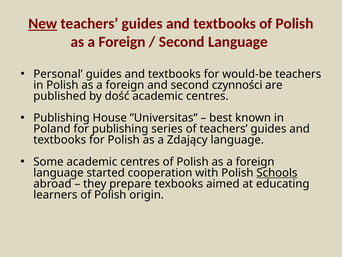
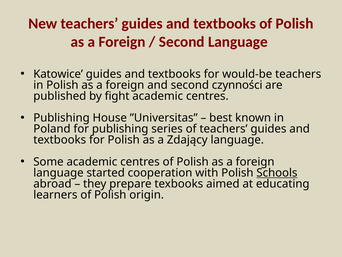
New underline: present -> none
Personal: Personal -> Katowice
dość: dość -> fight
